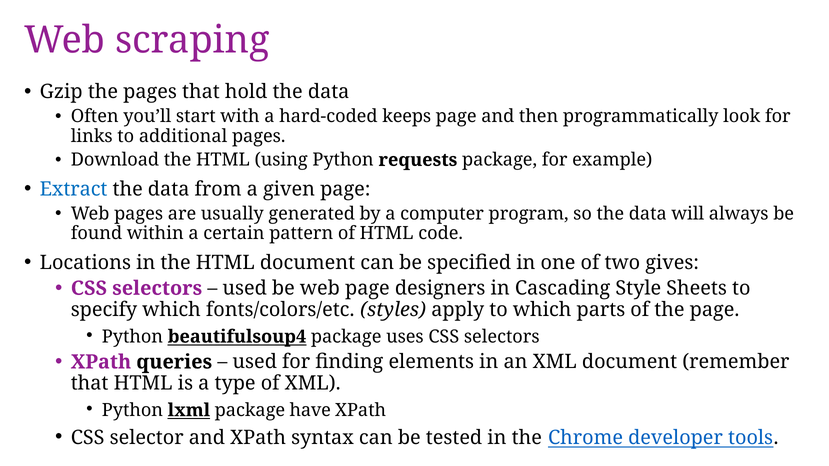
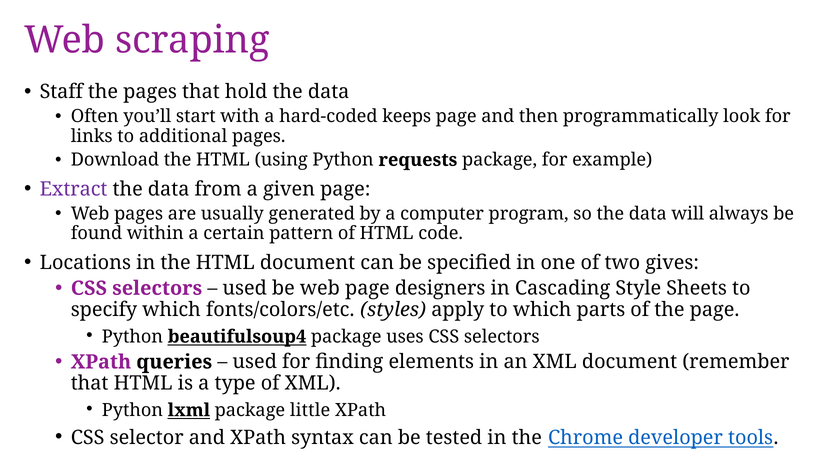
Gzip: Gzip -> Staff
Extract colour: blue -> purple
have: have -> little
